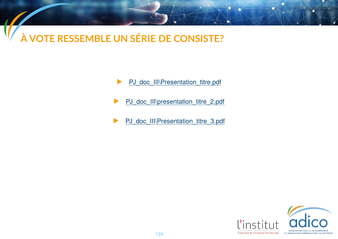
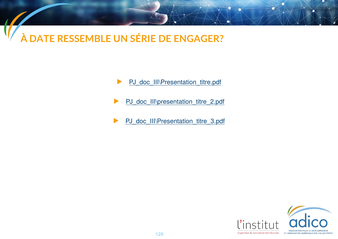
VOTE: VOTE -> DATE
CONSISTE: CONSISTE -> ENGAGER
